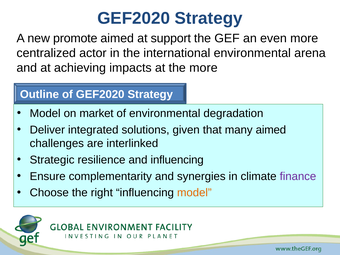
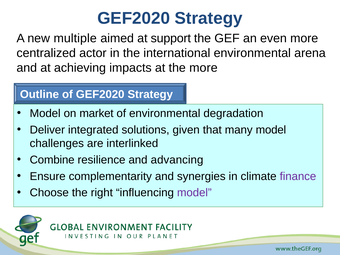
promote: promote -> multiple
many aimed: aimed -> model
Strategic: Strategic -> Combine
and influencing: influencing -> advancing
model at (194, 193) colour: orange -> purple
